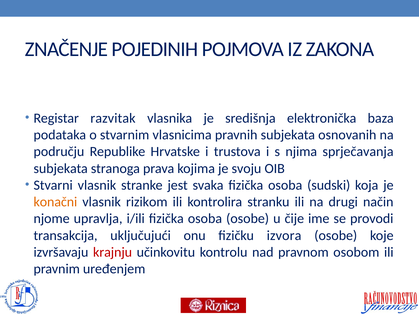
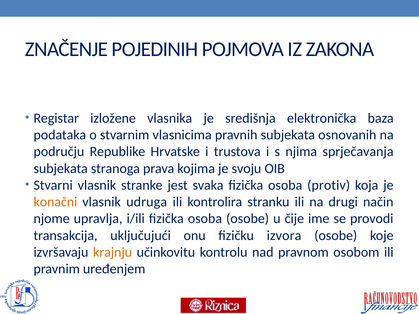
razvitak: razvitak -> izložene
sudski: sudski -> protiv
rizikom: rizikom -> udruga
krajnju colour: red -> orange
